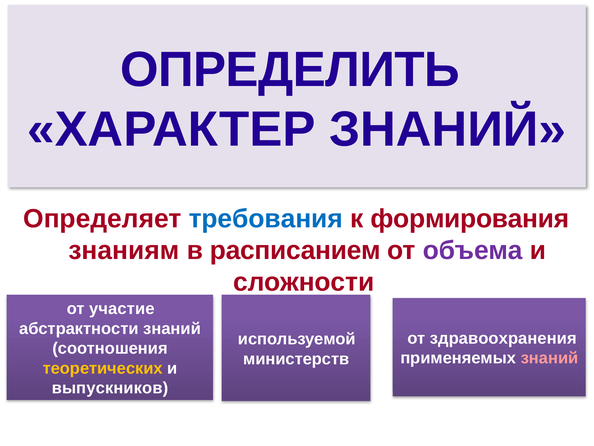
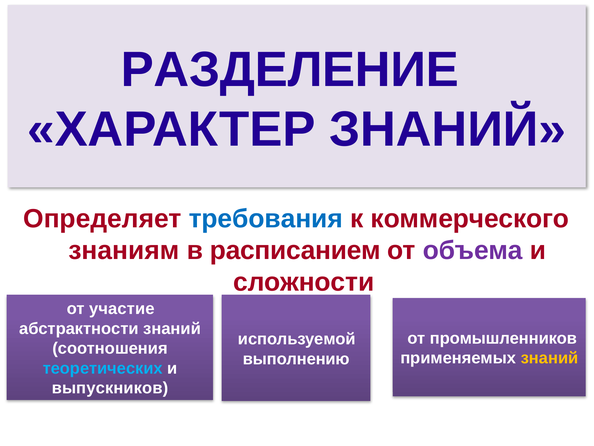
ОПРЕДЕЛИТЬ: ОПРЕДЕЛИТЬ -> РАЗДЕЛЕНИЕ
формирования: формирования -> коммерческого
здравоохранения: здравоохранения -> промышленников
знаний at (550, 358) colour: pink -> yellow
министерств: министерств -> выполнению
теоретических colour: yellow -> light blue
